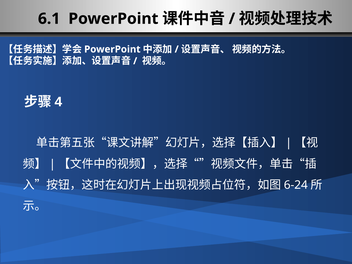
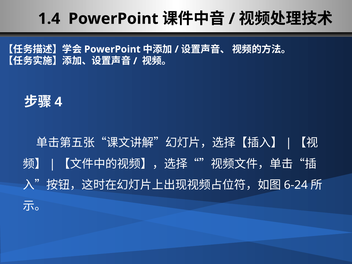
6.1: 6.1 -> 1.4
